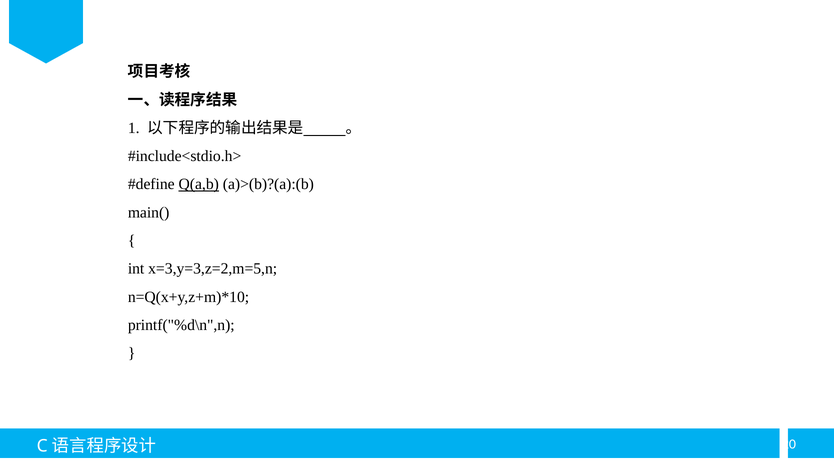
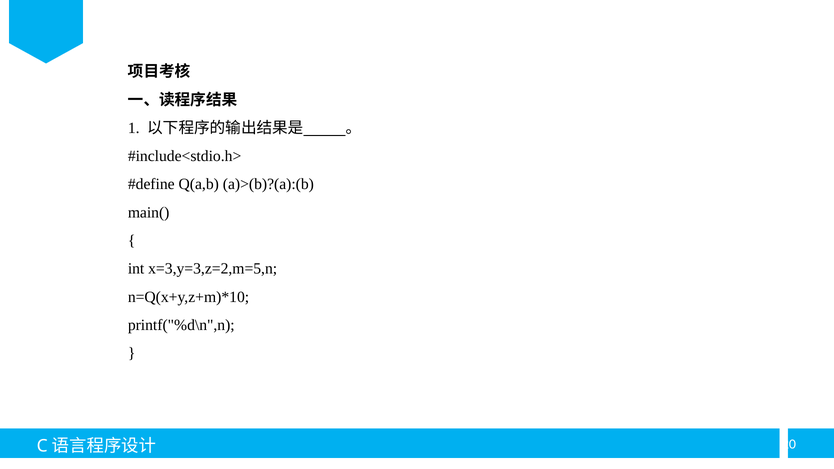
Q(a,b underline: present -> none
